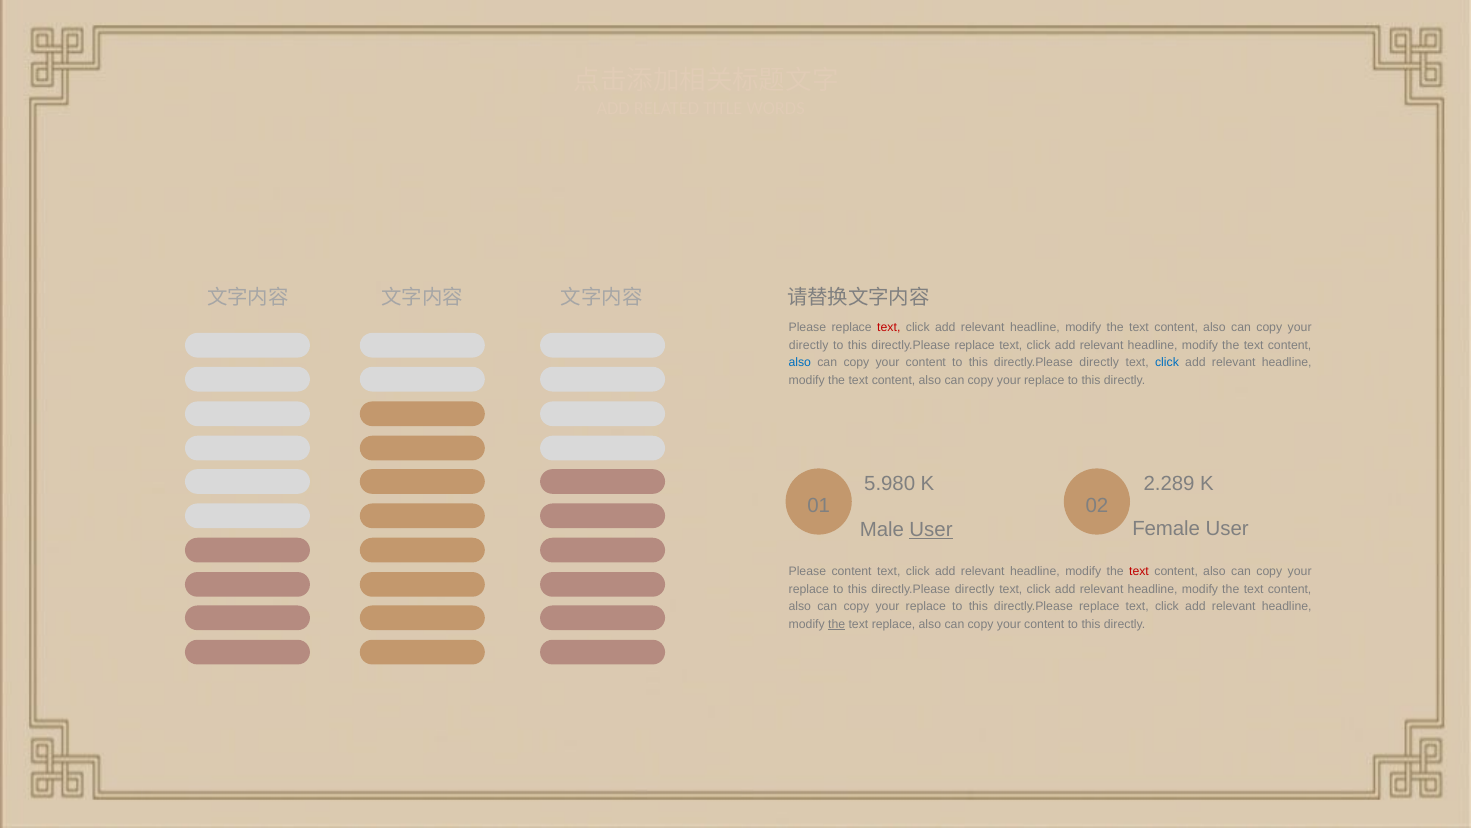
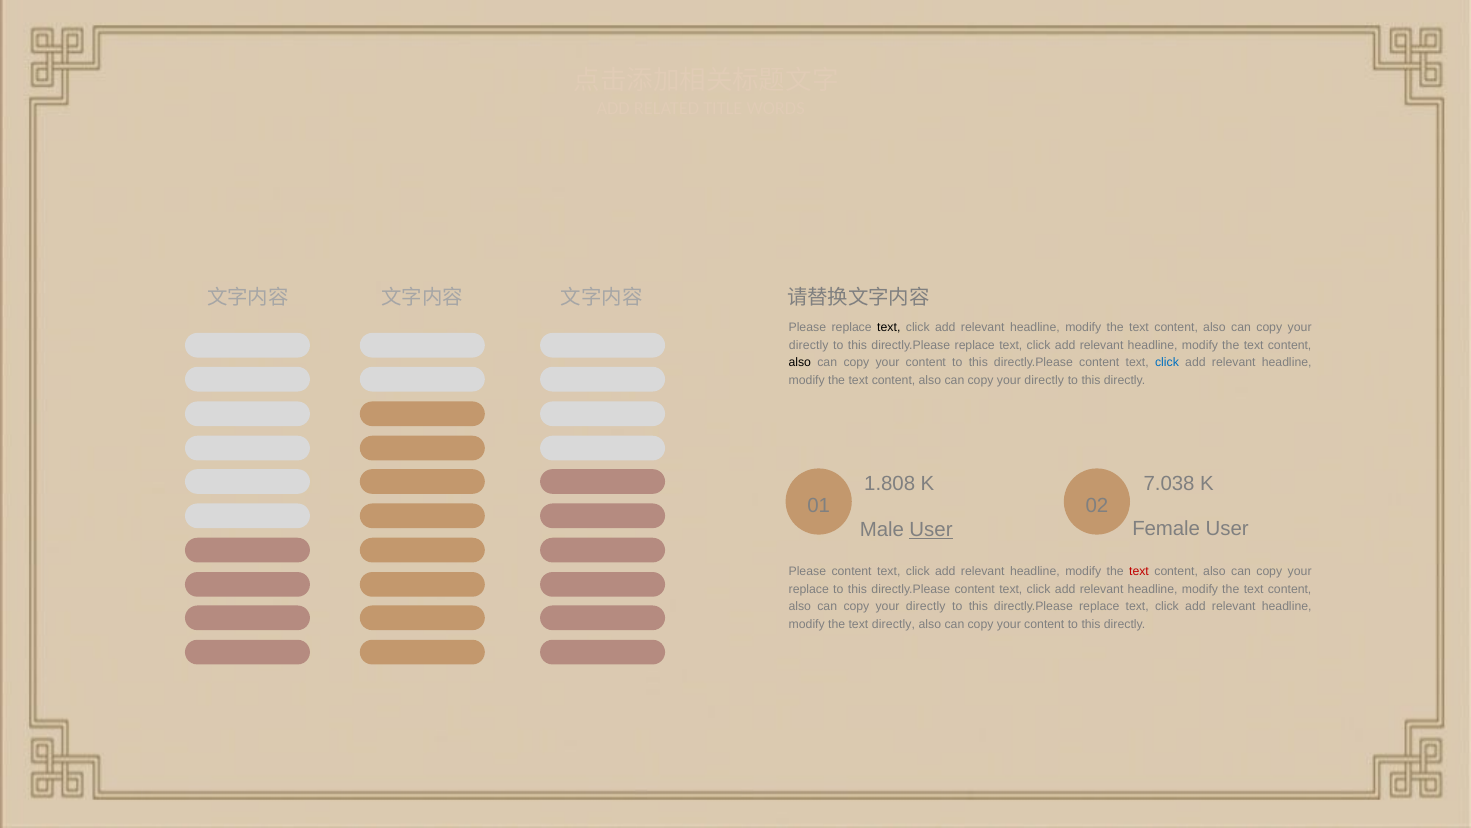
text at (889, 327) colour: red -> black
also at (800, 362) colour: blue -> black
directly at (1099, 362): directly -> content
replace at (1044, 380): replace -> directly
5.980: 5.980 -> 1.808
2.289: 2.289 -> 7.038
directly at (975, 589): directly -> content
replace at (926, 607): replace -> directly
the at (837, 624) underline: present -> none
text replace: replace -> directly
